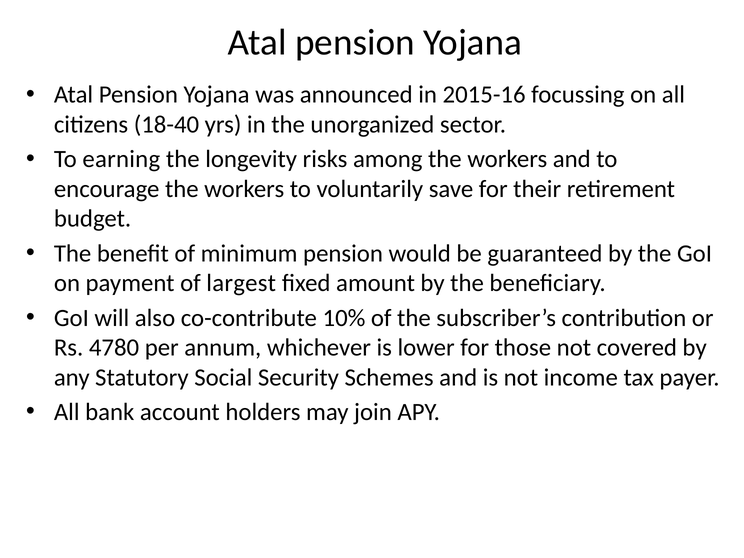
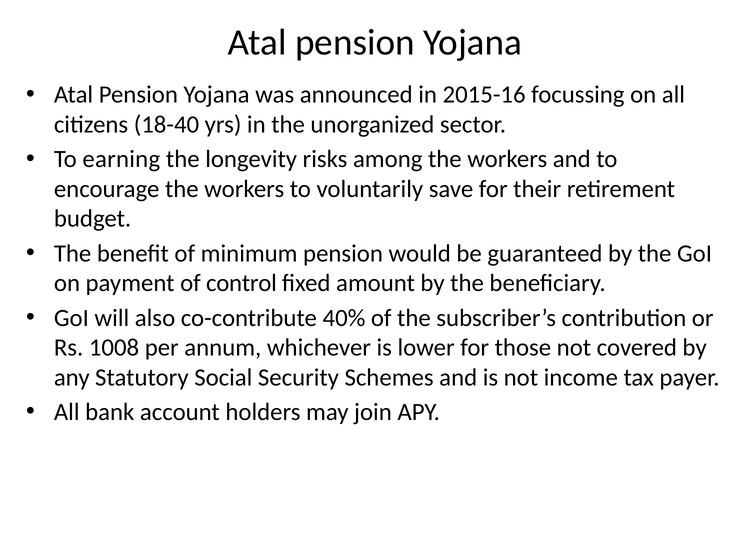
largest: largest -> control
10%: 10% -> 40%
4780: 4780 -> 1008
